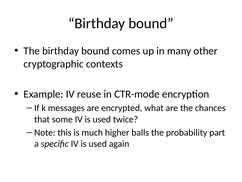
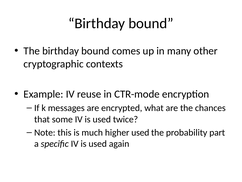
higher balls: balls -> used
